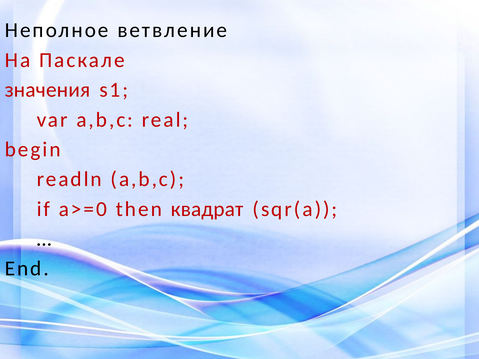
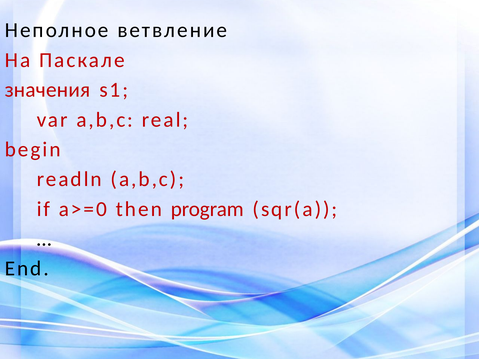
квадрат: квадрат -> program
